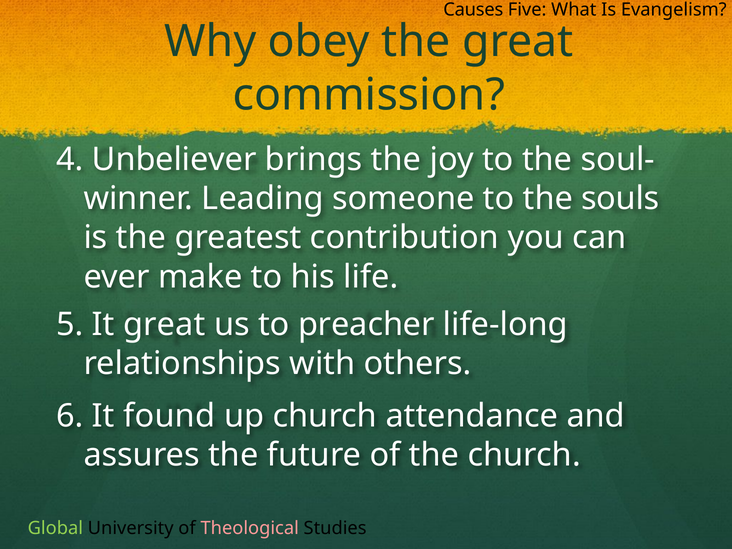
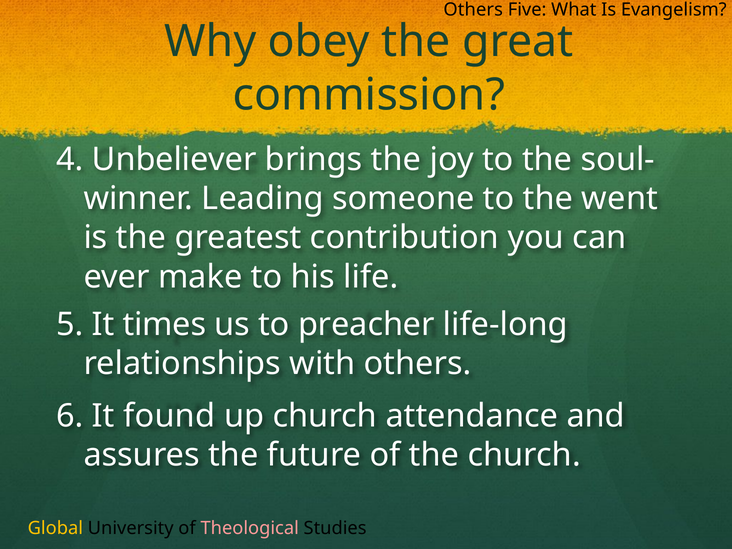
Causes at (473, 10): Causes -> Others
souls: souls -> went
It great: great -> times
Global colour: light green -> yellow
